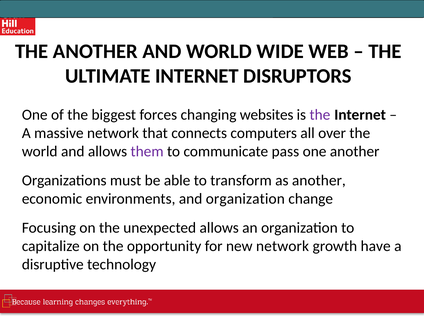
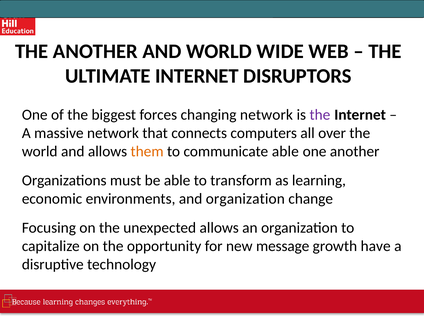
changing websites: websites -> network
them colour: purple -> orange
communicate pass: pass -> able
as another: another -> learning
new network: network -> message
